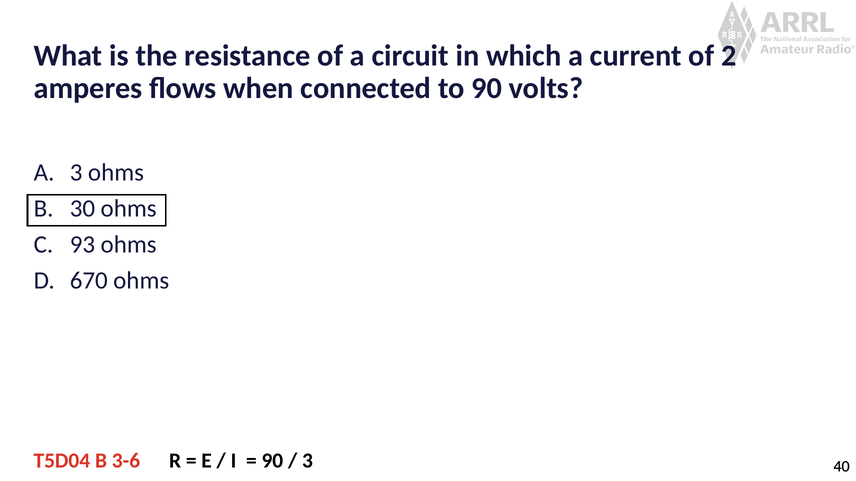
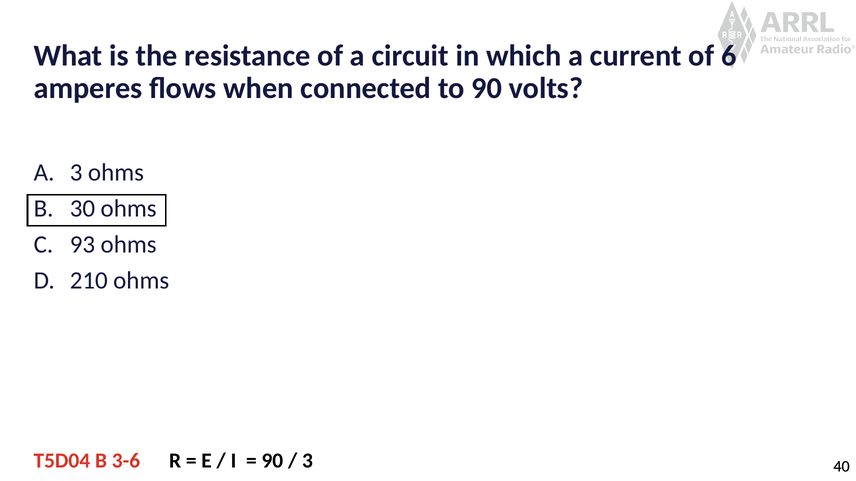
2: 2 -> 6
670: 670 -> 210
